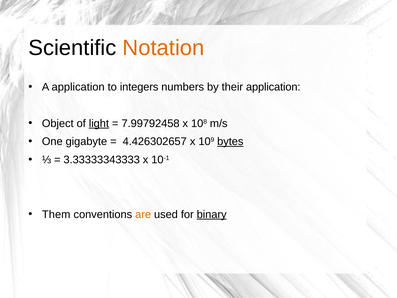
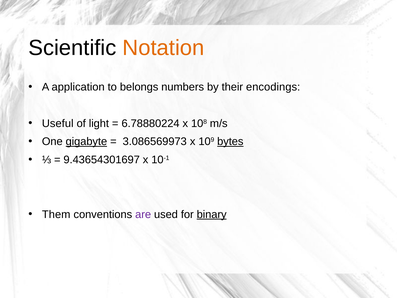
integers: integers -> belongs
their application: application -> encodings
Object: Object -> Useful
light underline: present -> none
7.99792458: 7.99792458 -> 6.78880224
gigabyte underline: none -> present
4.426302657: 4.426302657 -> 3.086569973
3.33333343333: 3.33333343333 -> 9.43654301697
are colour: orange -> purple
